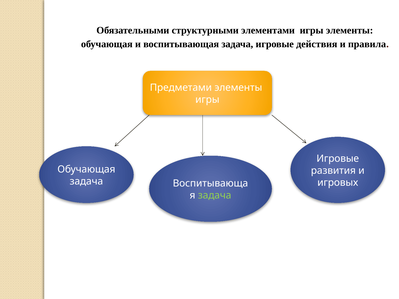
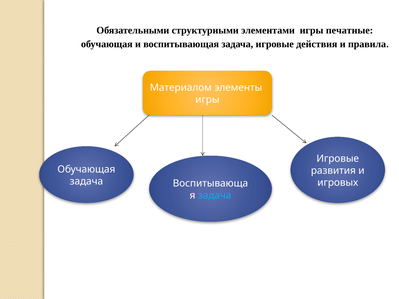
игры элементы: элементы -> печатные
Предметами: Предметами -> Материалом
задача at (215, 196) colour: light green -> light blue
